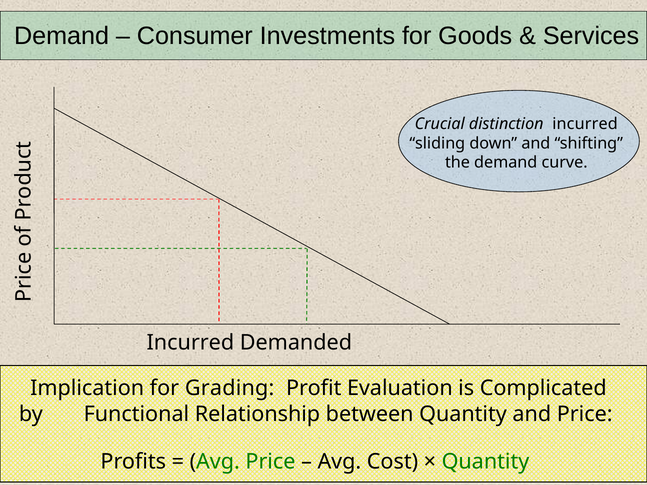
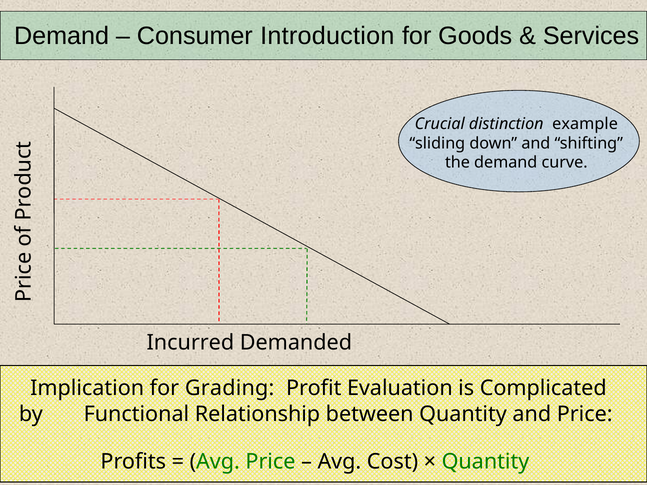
Investments: Investments -> Introduction
distinction incurred: incurred -> example
